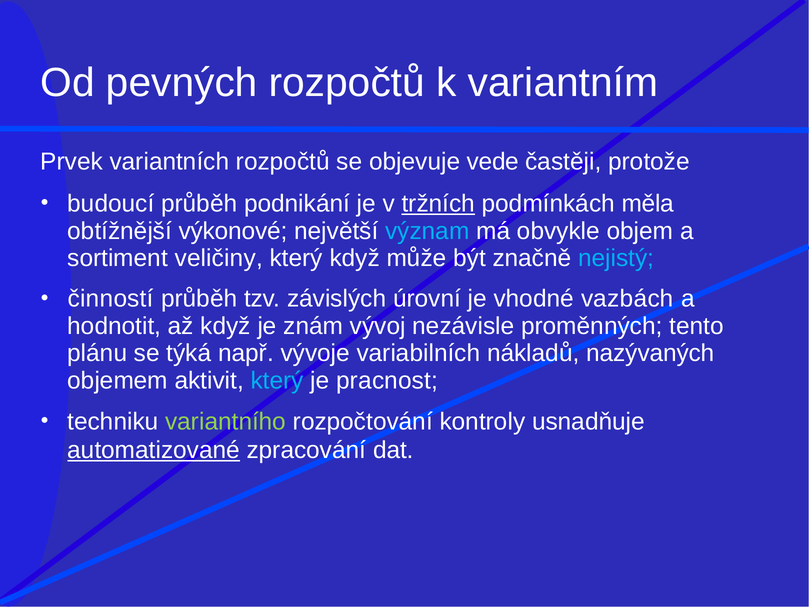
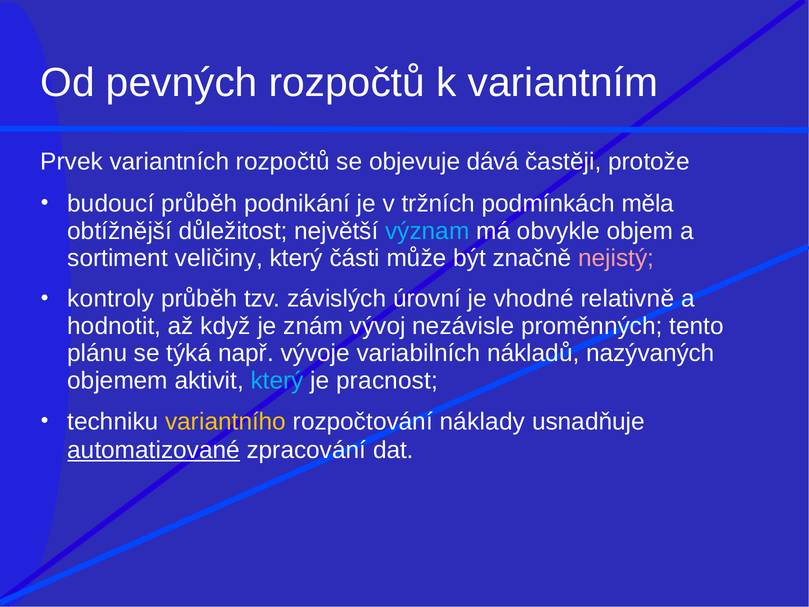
vede: vede -> dává
tržních underline: present -> none
výkonové: výkonové -> důležitost
který když: když -> části
nejistý colour: light blue -> pink
činností: činností -> kontroly
vazbách: vazbách -> relativně
variantního colour: light green -> yellow
kontroly: kontroly -> náklady
